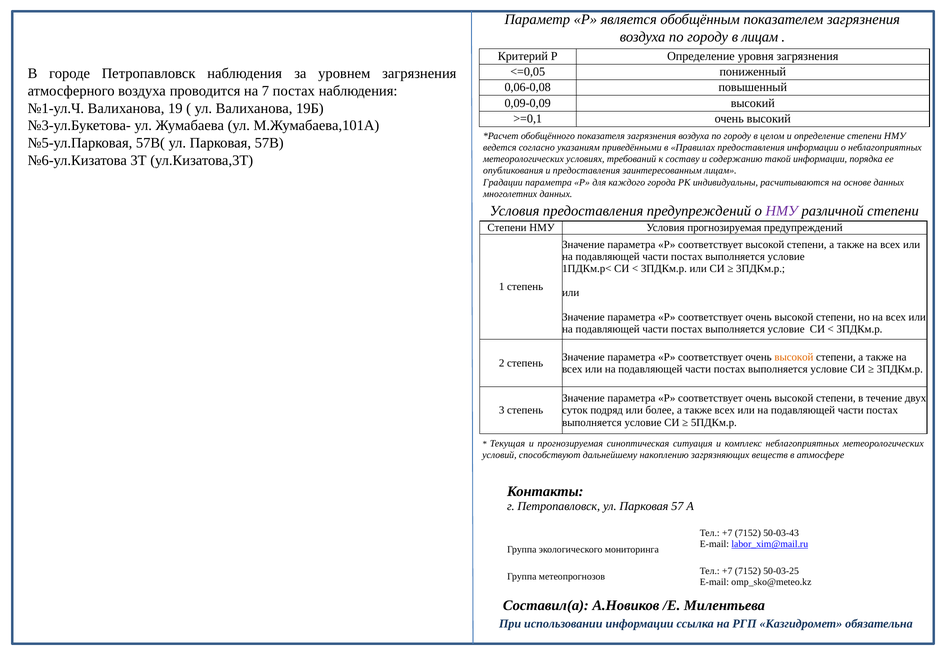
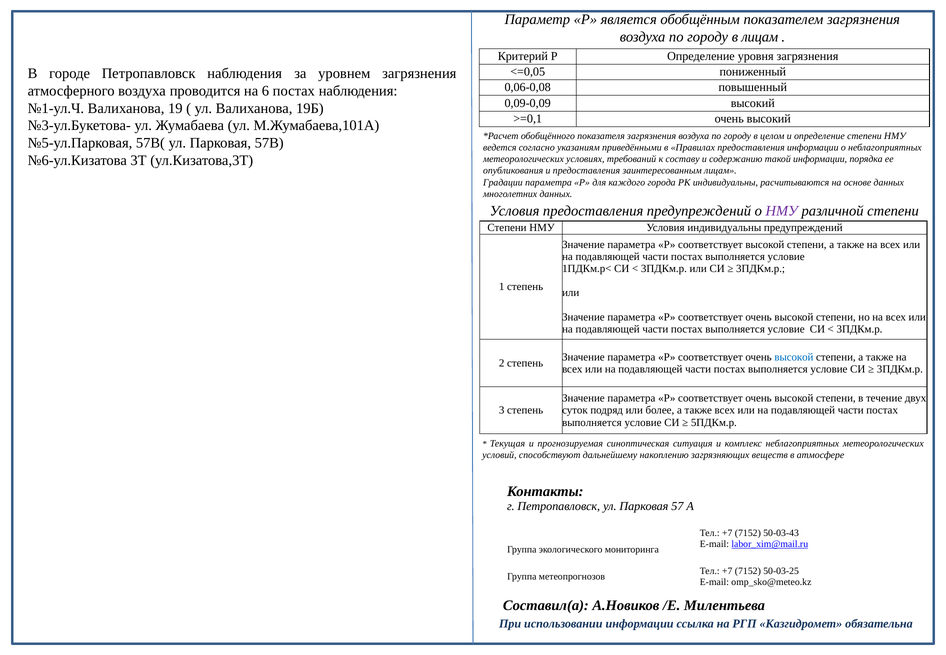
7: 7 -> 6
Условия прогнозируемая: прогнозируемая -> индивидуальны
высокой at (794, 357) colour: orange -> blue
